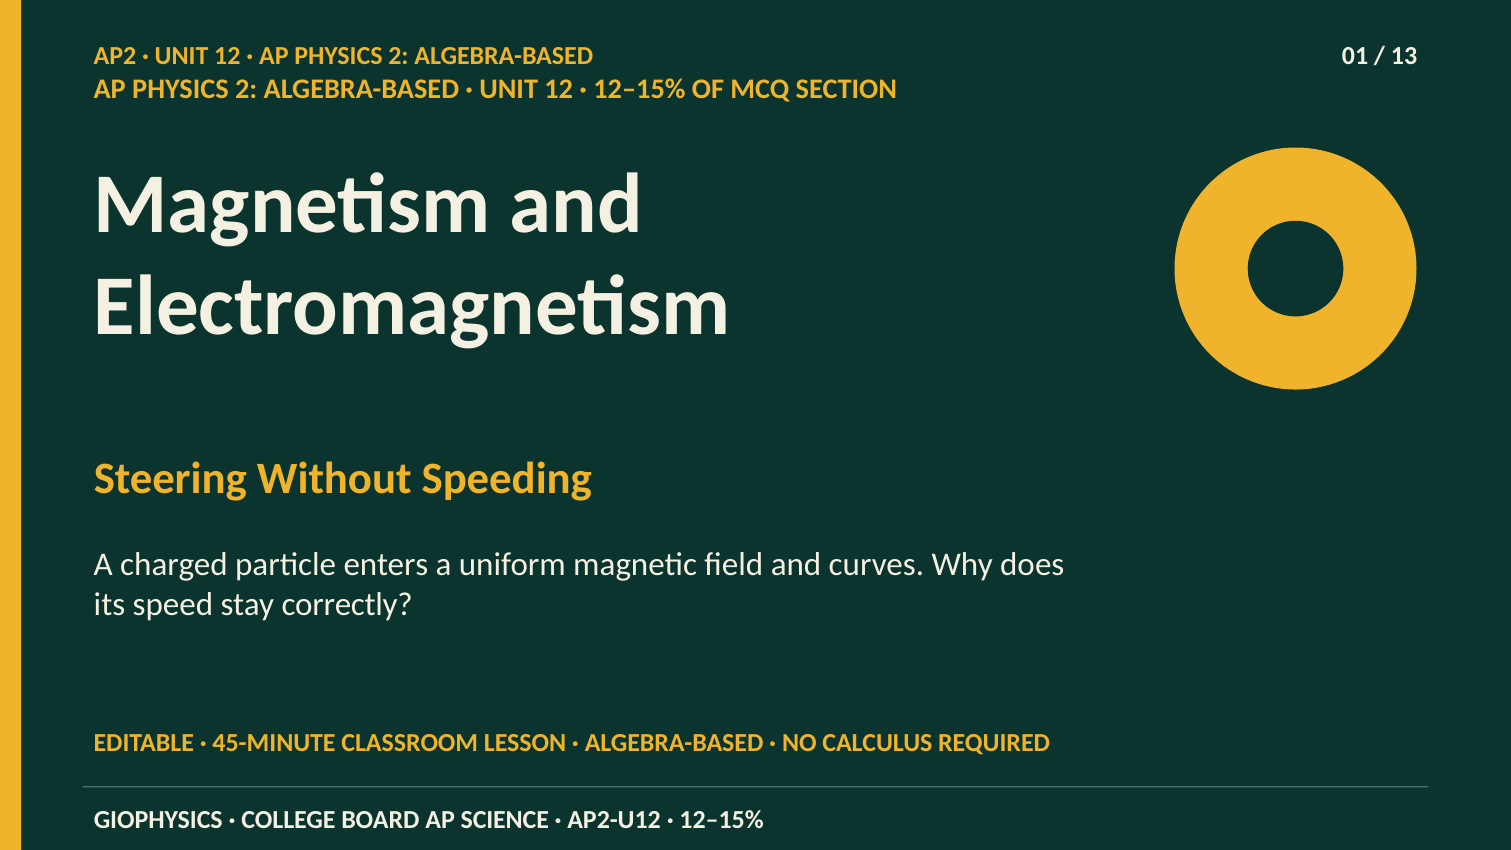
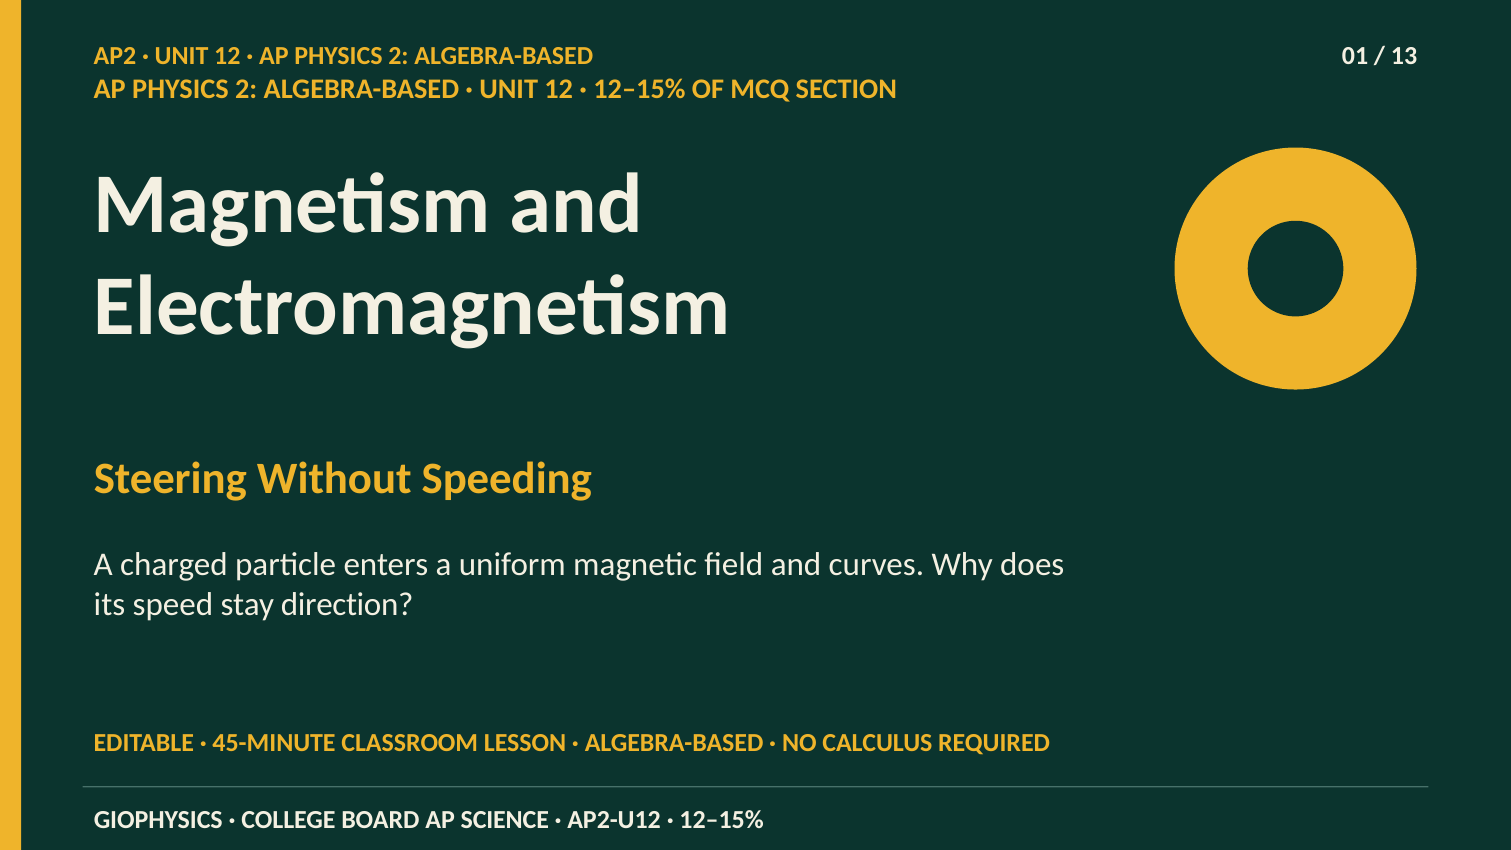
correctly: correctly -> direction
